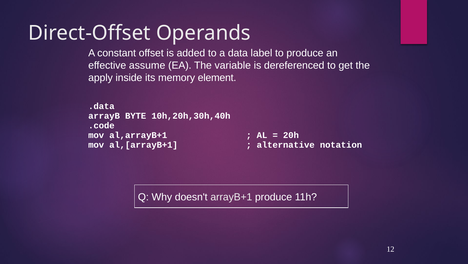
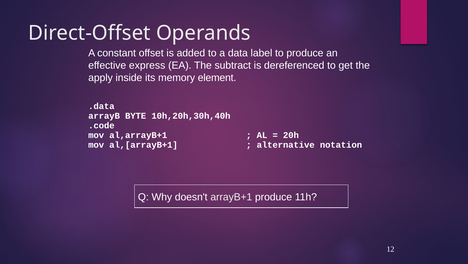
assume: assume -> express
variable: variable -> subtract
